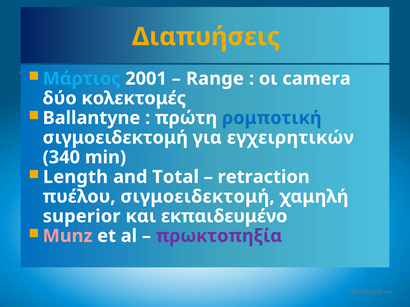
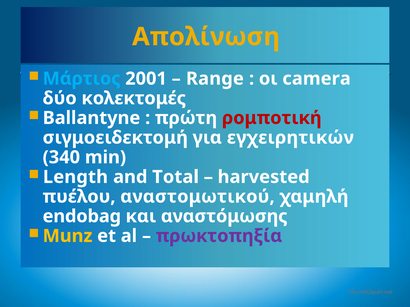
Διαπυήσεις: Διαπυήσεις -> Απολίνωση
ρομποτική colour: blue -> red
retraction: retraction -> harvested
πυέλου σιγμοειδεκτομή: σιγμοειδεκτομή -> αναστομωτικού
superior: superior -> endobag
εκπαιδευμένο: εκπαιδευμένο -> αναστόμωσης
Munz colour: pink -> yellow
